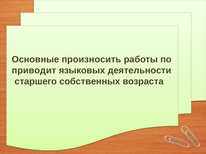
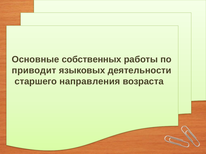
произносить: произносить -> собственных
собственных: собственных -> направления
